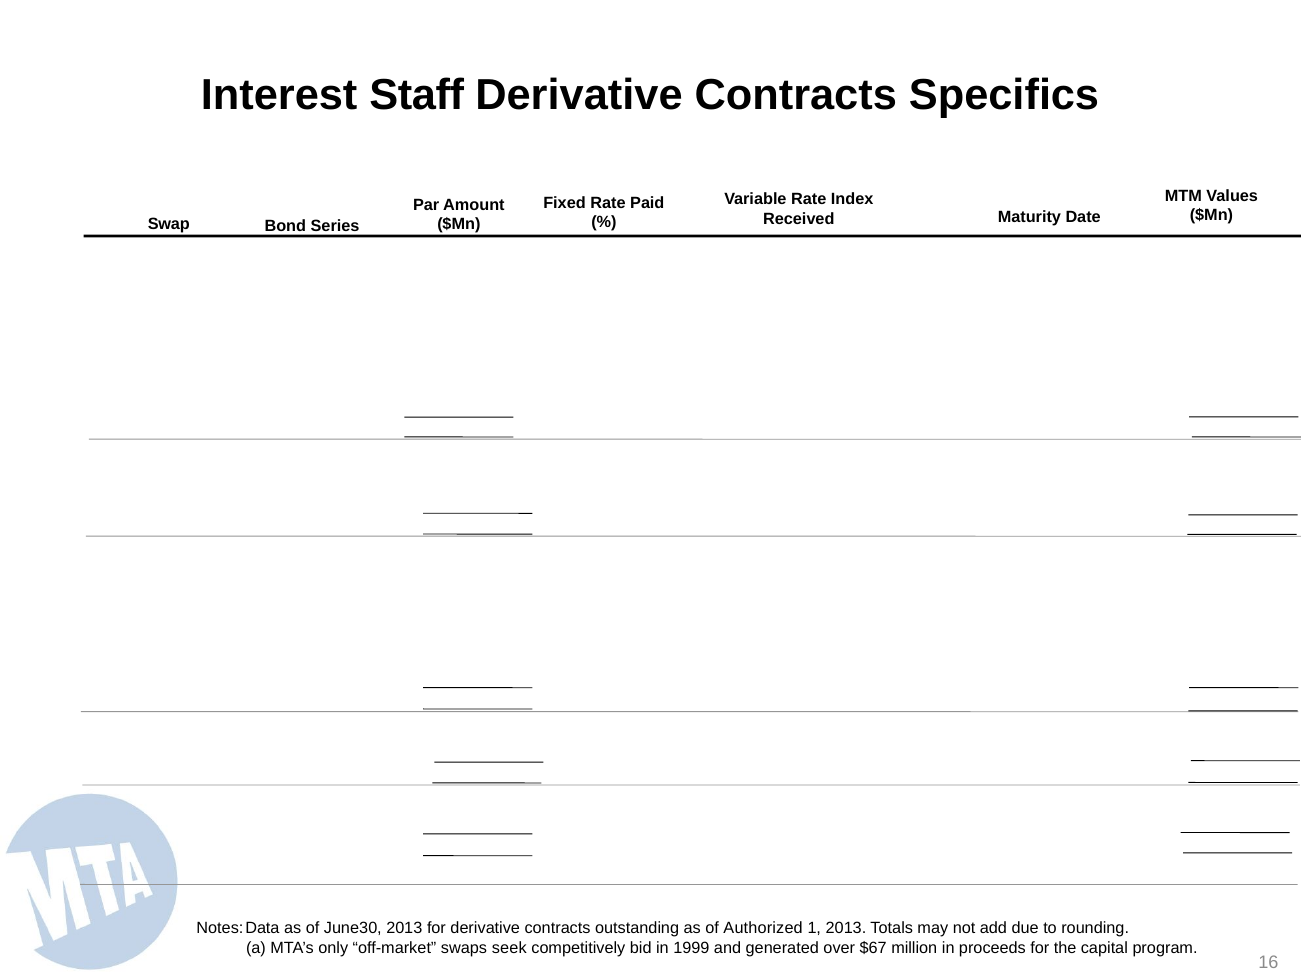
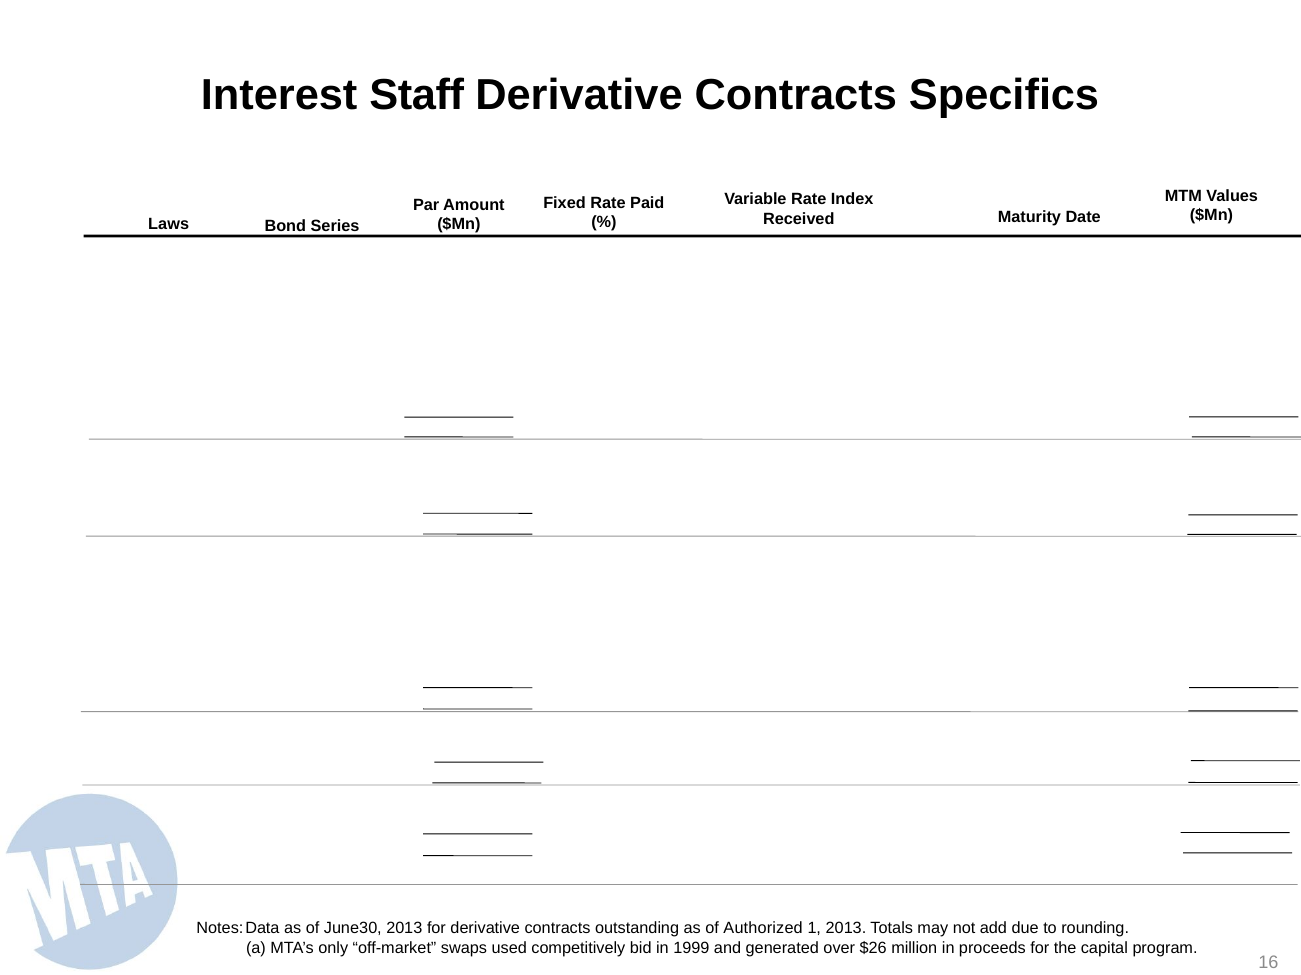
Swap: Swap -> Laws
seek: seek -> used
$67: $67 -> $26
